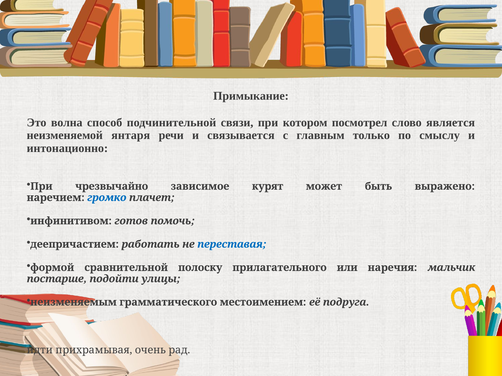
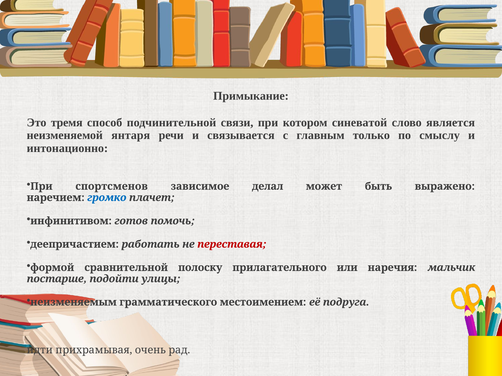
волна: волна -> тремя
посмотрел: посмотрел -> синеватой
чрезвычайно: чрезвычайно -> спортсменов
курят: курят -> делал
переставая colour: blue -> red
